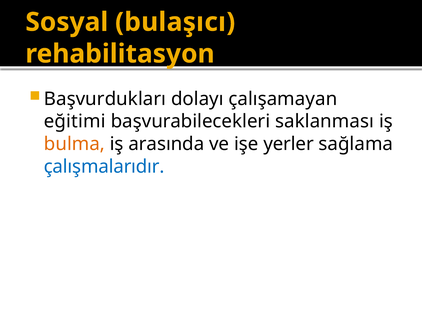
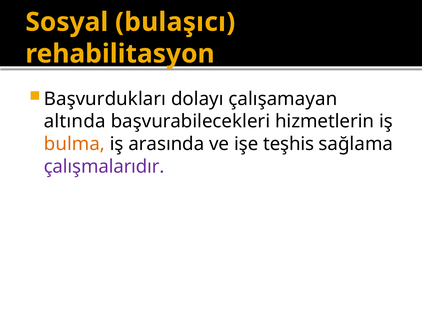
eğitimi: eğitimi -> altında
saklanması: saklanması -> hizmetlerin
yerler: yerler -> teşhis
çalışmalarıdır colour: blue -> purple
